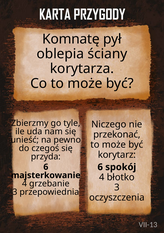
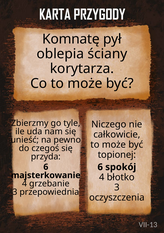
przekonać: przekonać -> całkowicie
korytarz: korytarz -> topionej
